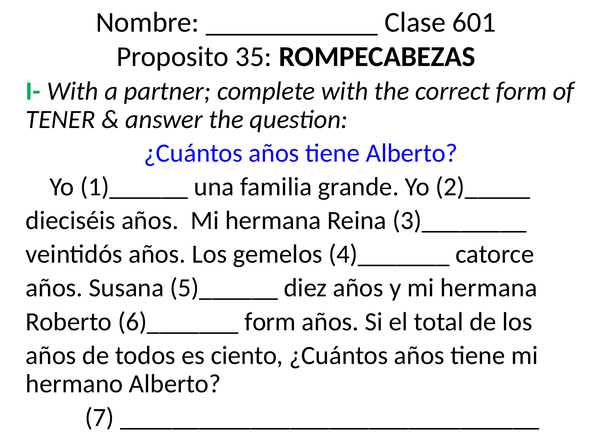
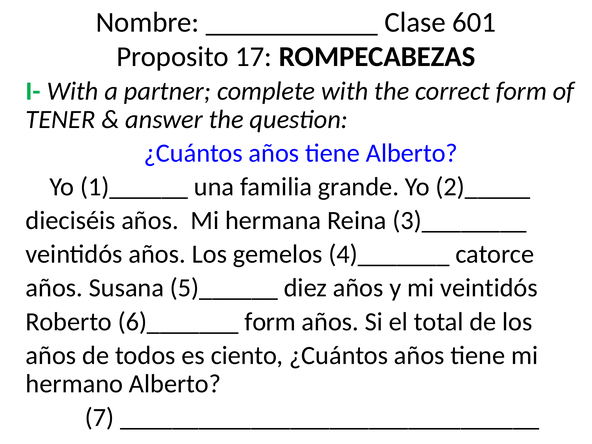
35: 35 -> 17
y mi hermana: hermana -> veintidós
